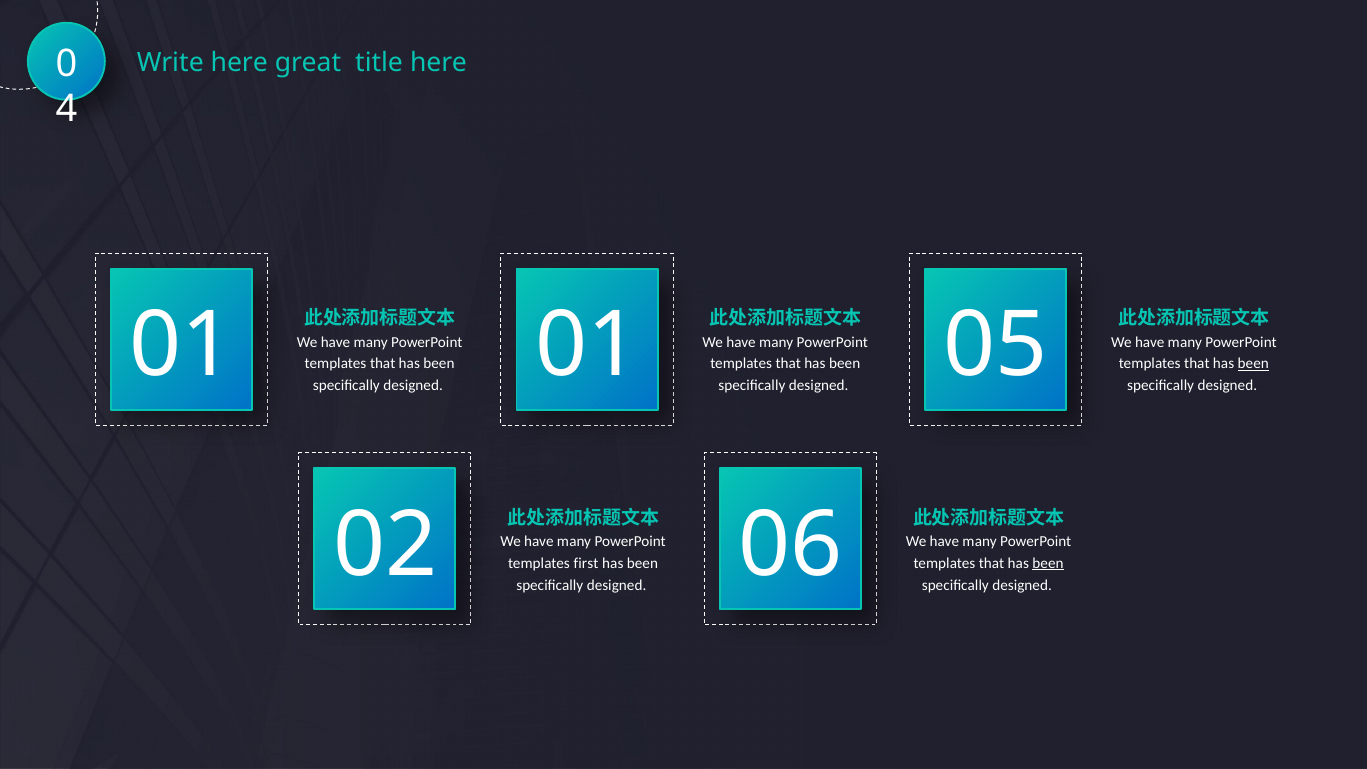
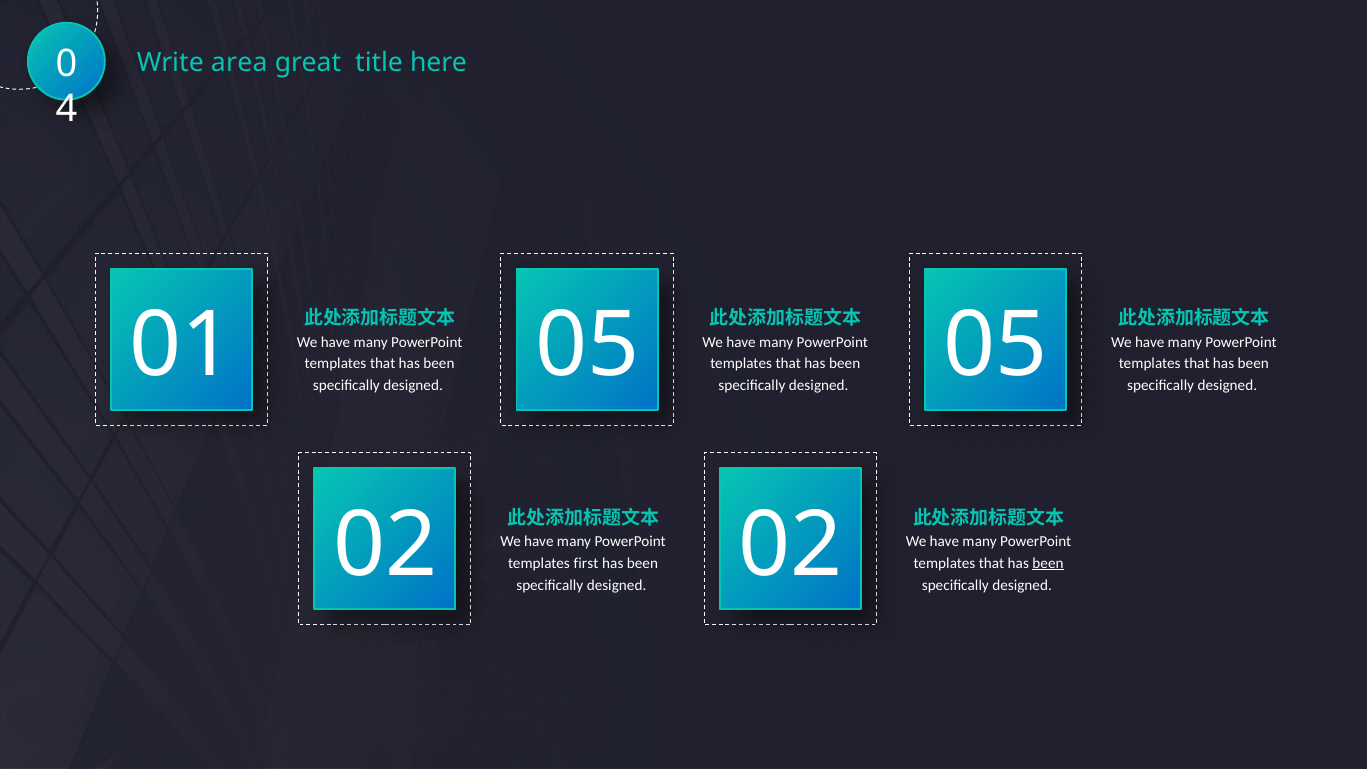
Write here: here -> area
been at (1253, 364) underline: present -> none
01 at (587, 346): 01 -> 05
06 at (791, 545): 06 -> 02
